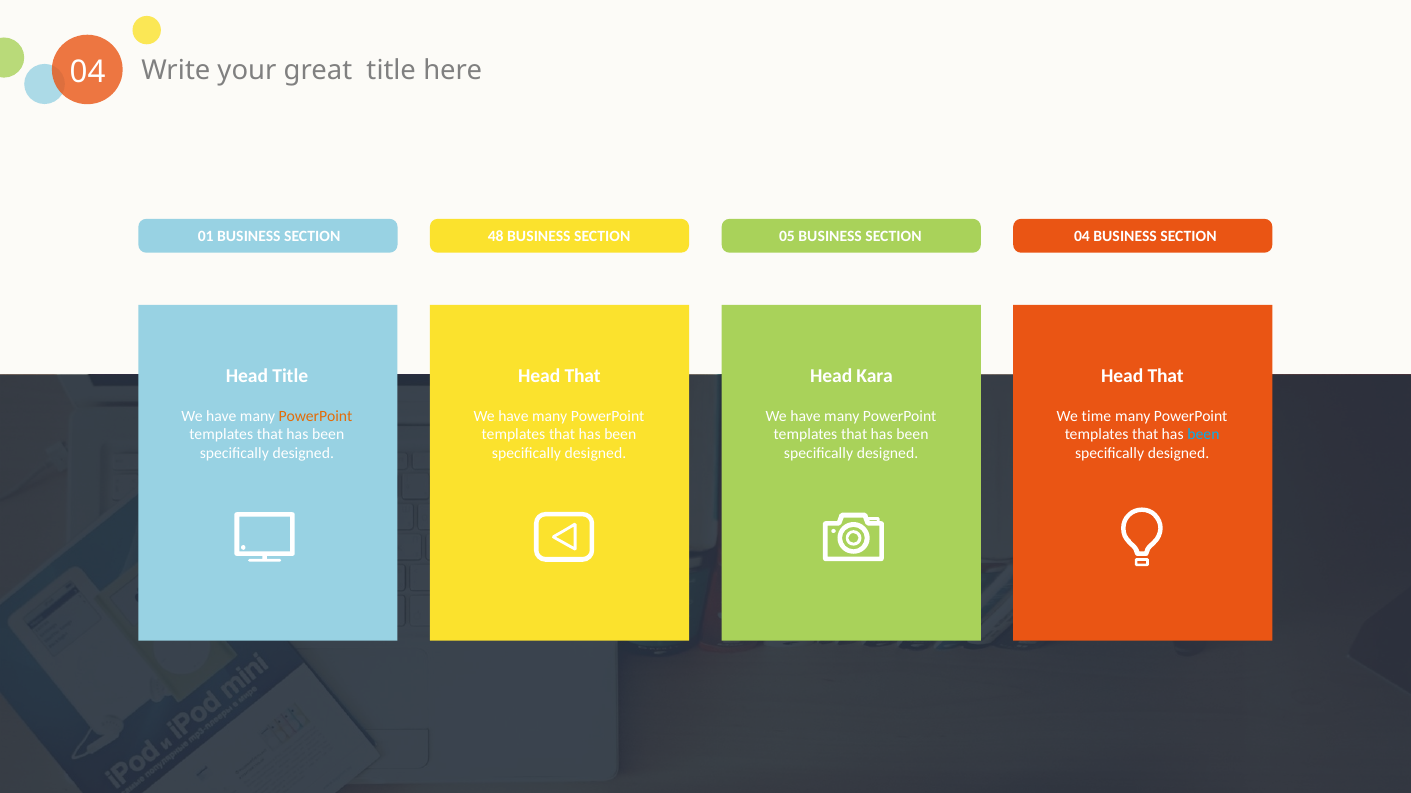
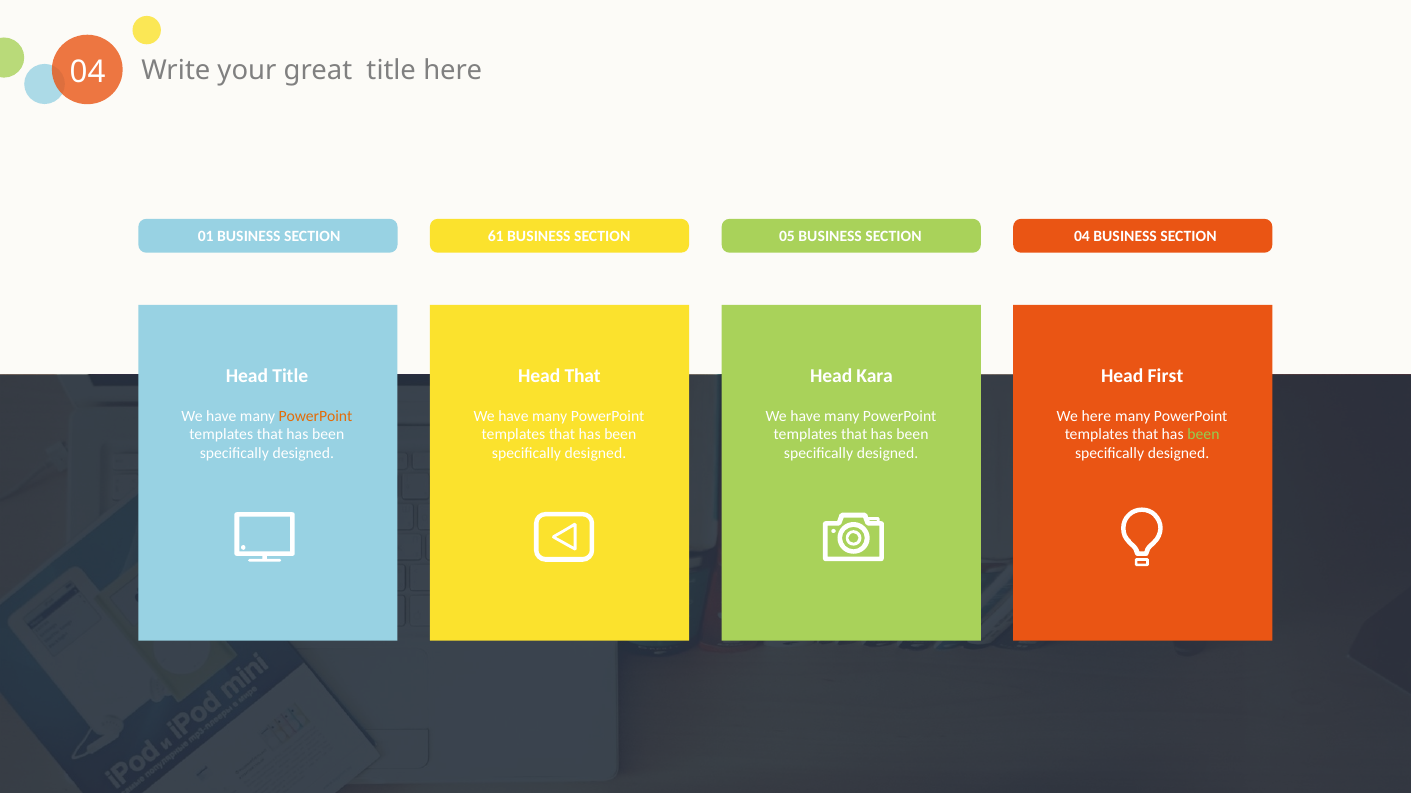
48: 48 -> 61
That at (1166, 376): That -> First
We time: time -> here
been at (1203, 435) colour: light blue -> light green
